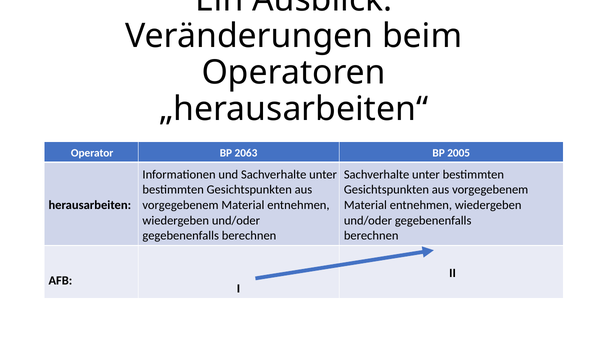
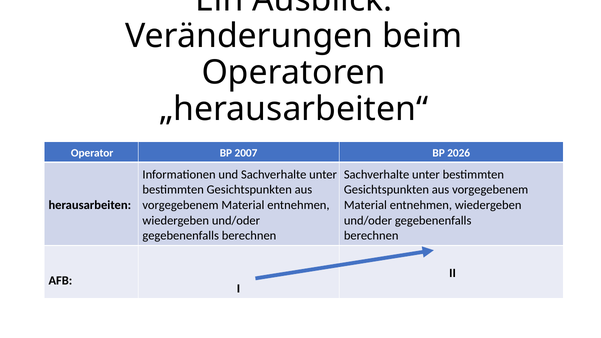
2063: 2063 -> 2007
2005: 2005 -> 2026
